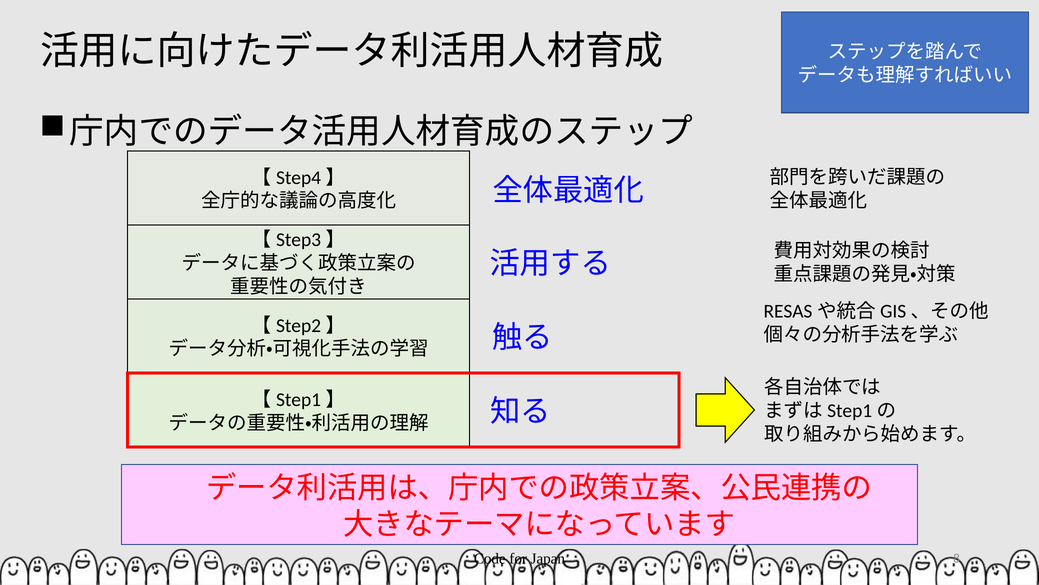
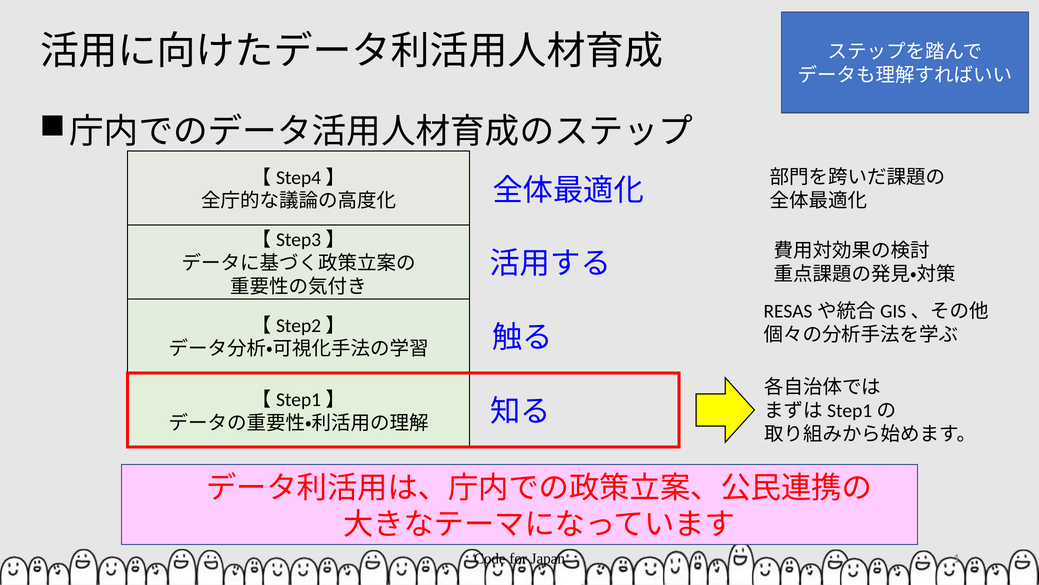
8: 8 -> 1
